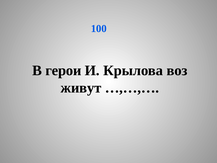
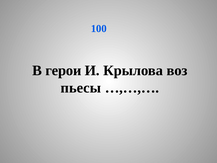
живут: живут -> пьесы
